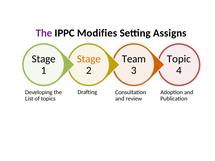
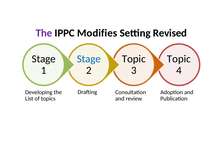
Assigns: Assigns -> Revised
Stage at (89, 59) colour: orange -> blue
Team at (134, 59): Team -> Topic
